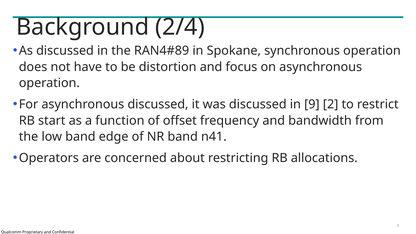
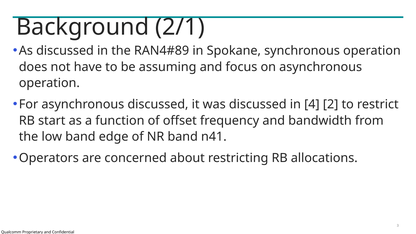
2/4: 2/4 -> 2/1
distortion: distortion -> assuming
9: 9 -> 4
